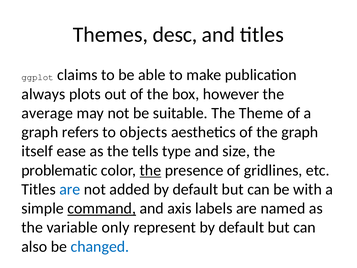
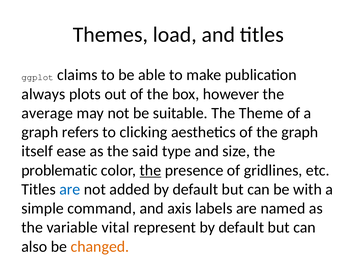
desc: desc -> load
objects: objects -> clicking
tells: tells -> said
command underline: present -> none
only: only -> vital
changed colour: blue -> orange
